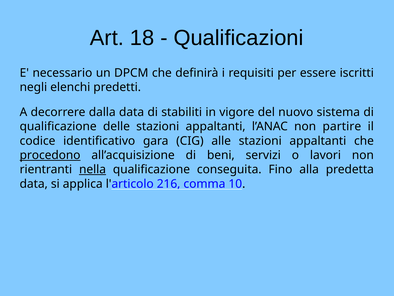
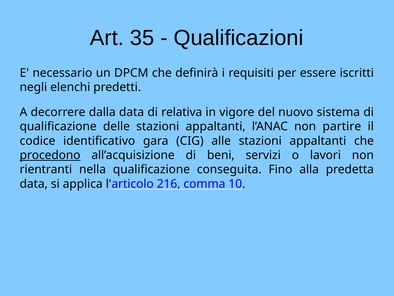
18: 18 -> 35
stabiliti: stabiliti -> relativa
nella underline: present -> none
